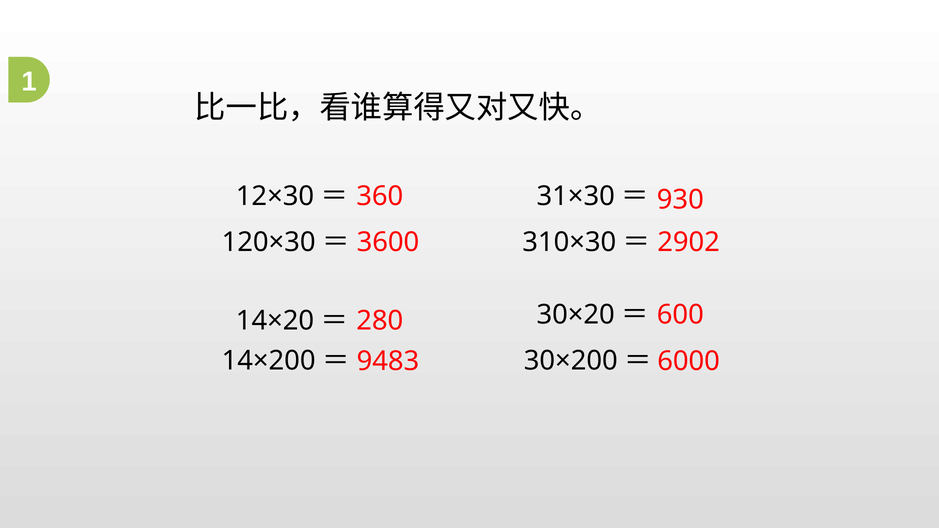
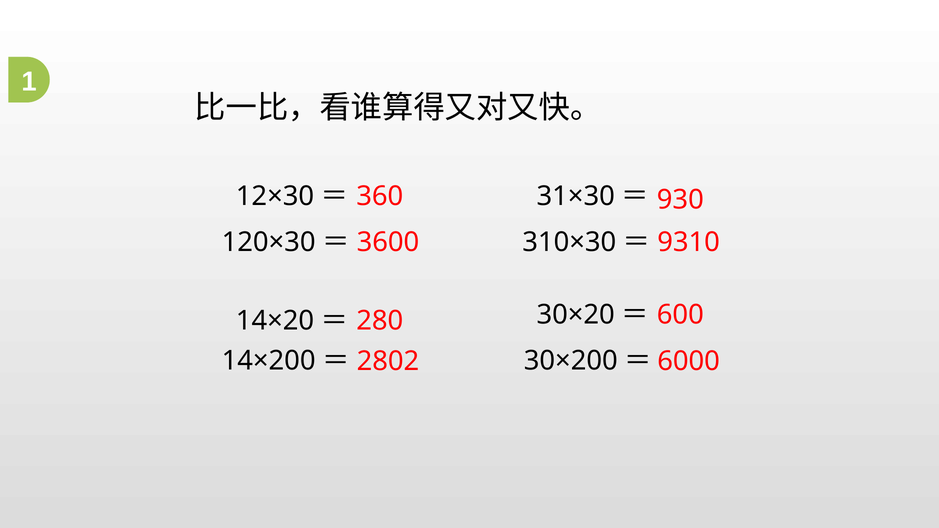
2902: 2902 -> 9310
9483: 9483 -> 2802
